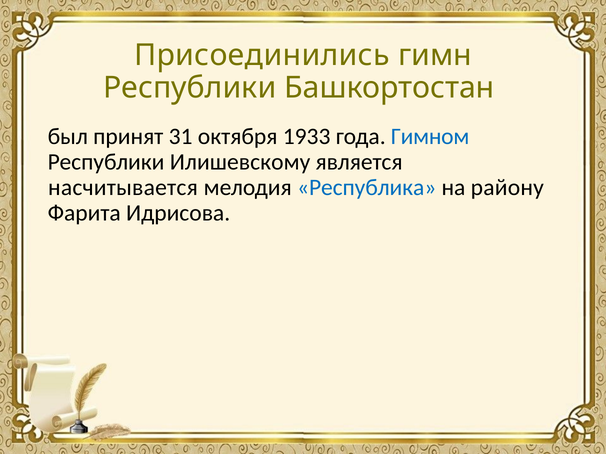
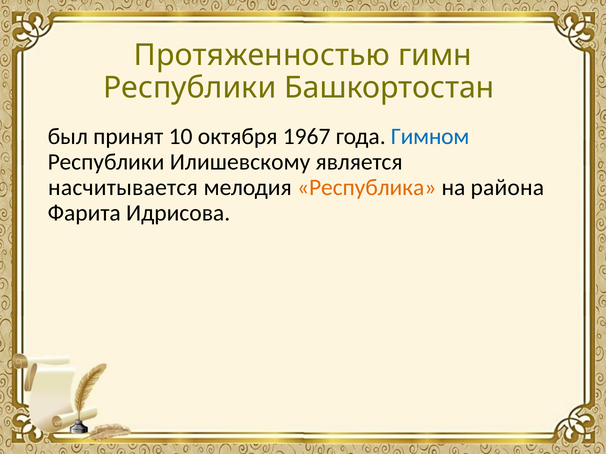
Присоединились: Присоединились -> Протяженностью
31: 31 -> 10
1933: 1933 -> 1967
Республика colour: blue -> orange
району: району -> района
